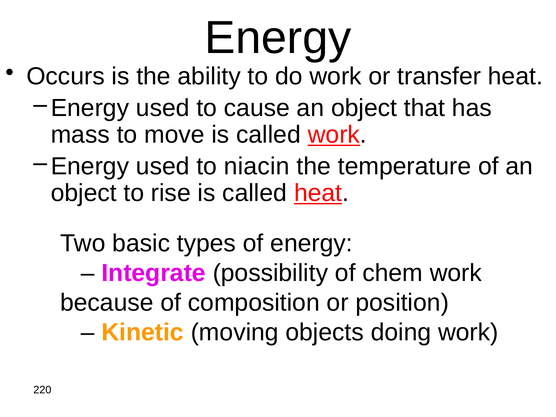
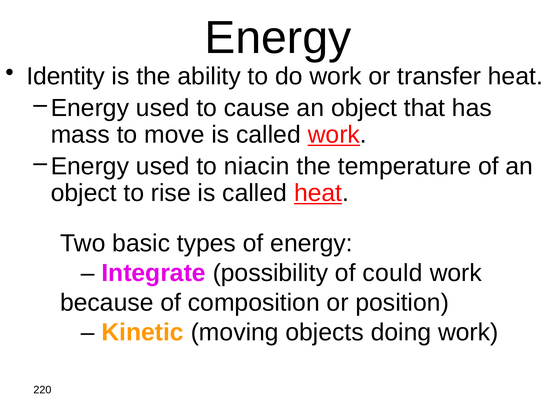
Occurs: Occurs -> Identity
chem: chem -> could
